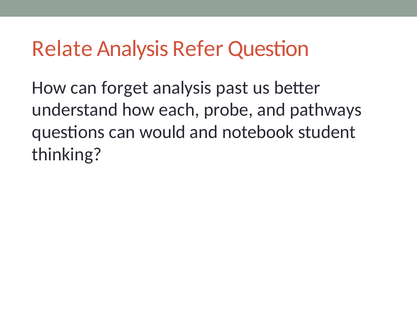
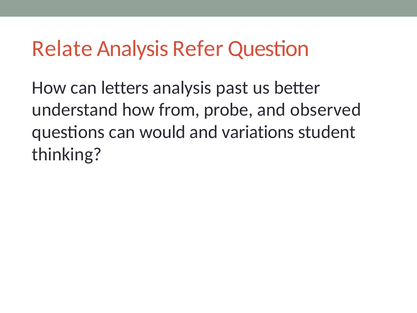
forget: forget -> letters
each: each -> from
pathways: pathways -> observed
notebook: notebook -> variations
